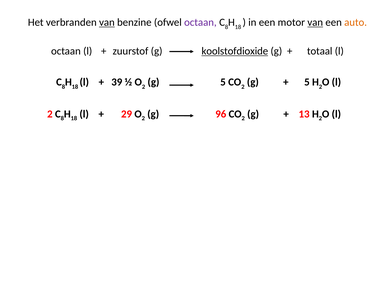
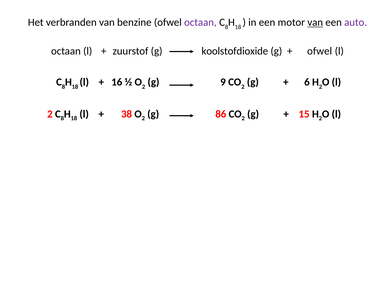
van at (107, 22) underline: present -> none
auto colour: orange -> purple
koolstofdioxide underline: present -> none
totaal at (320, 51): totaal -> ofwel
39: 39 -> 16
g 5: 5 -> 9
5 at (307, 82): 5 -> 6
29: 29 -> 38
96: 96 -> 86
13: 13 -> 15
